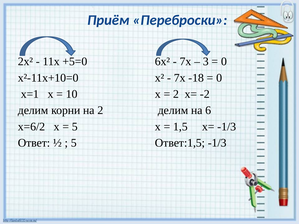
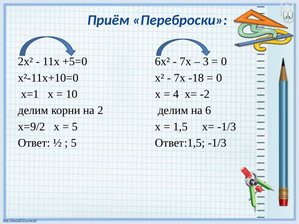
2 at (176, 94): 2 -> 4
х=6/2: х=6/2 -> х=9/2
